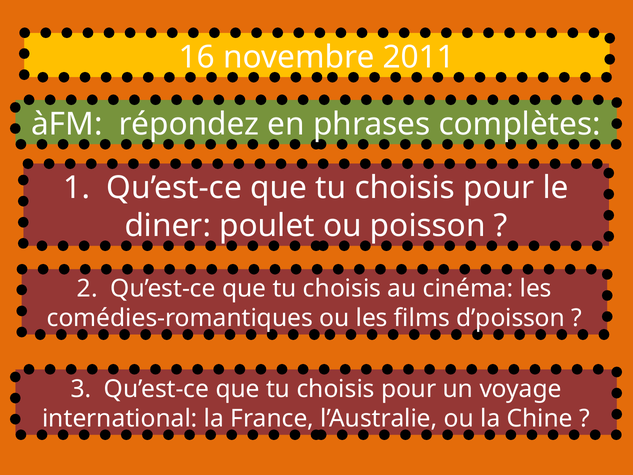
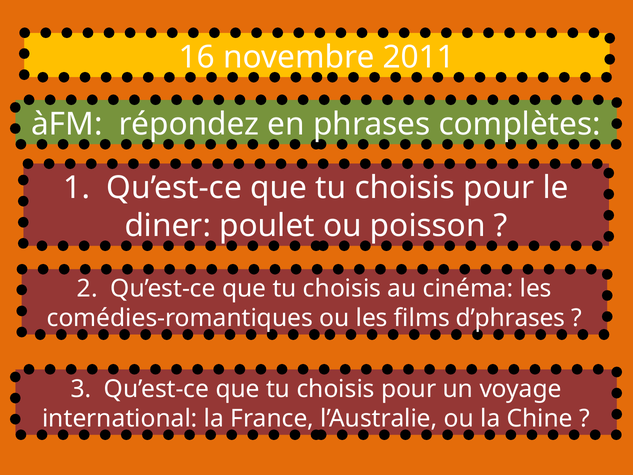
d’poisson: d’poisson -> d’phrases
